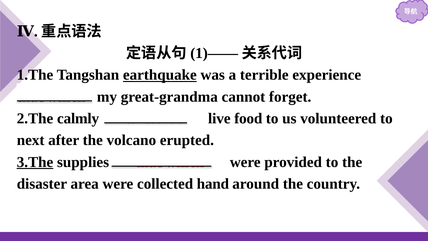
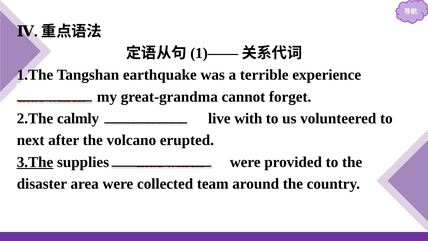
earthquake underline: present -> none
food: food -> with
hand: hand -> team
